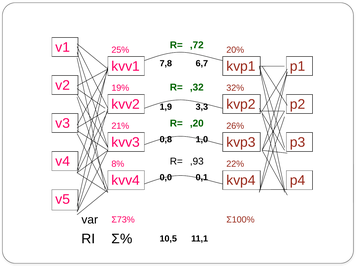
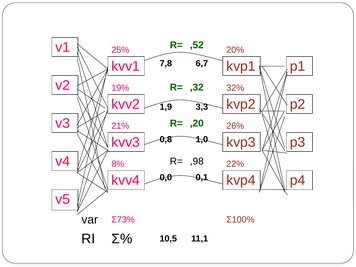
,72: ,72 -> ,52
,93: ,93 -> ,98
